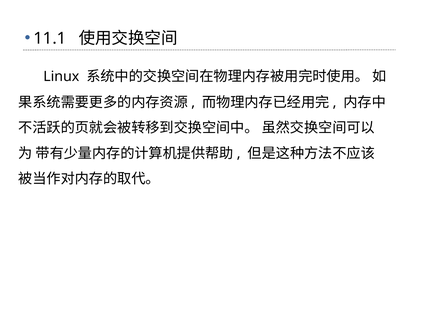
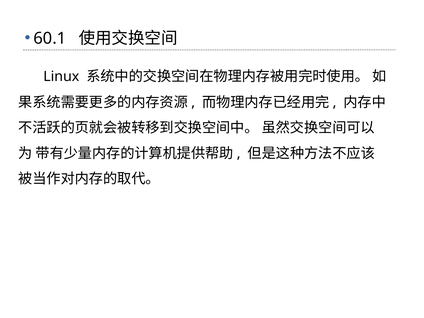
11.1: 11.1 -> 60.1
